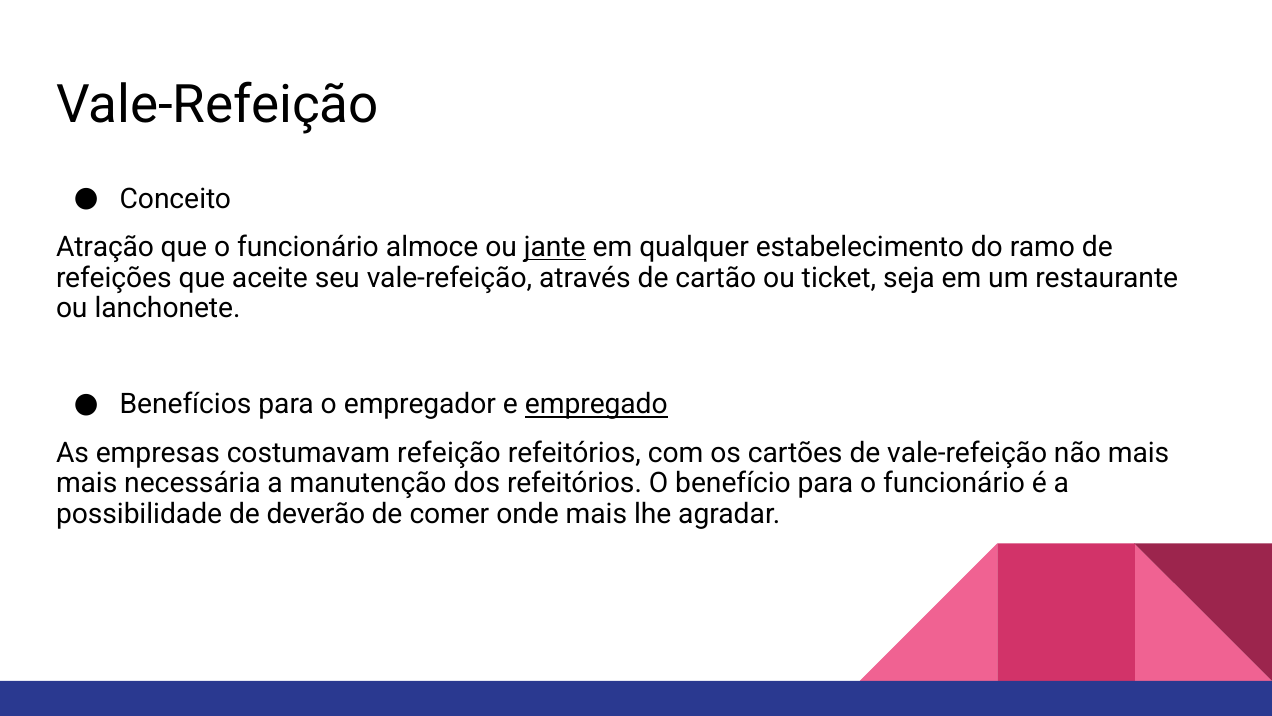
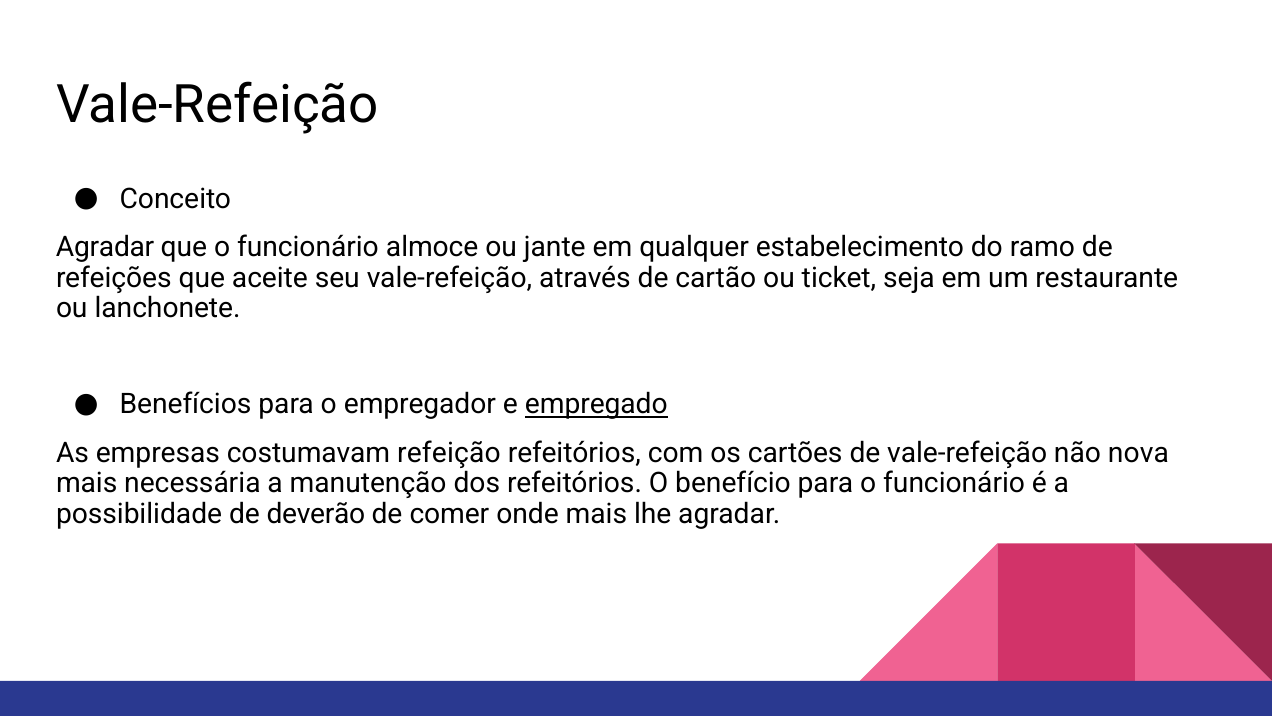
Atração at (105, 247): Atração -> Agradar
jante underline: present -> none
não mais: mais -> nova
